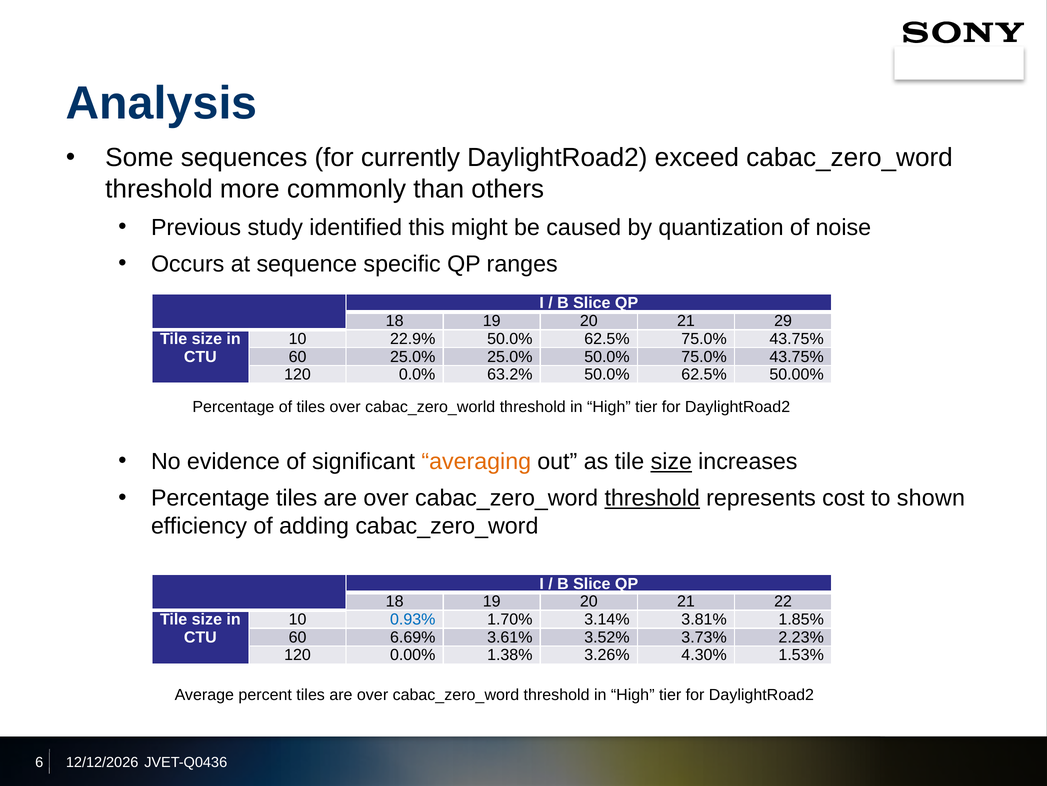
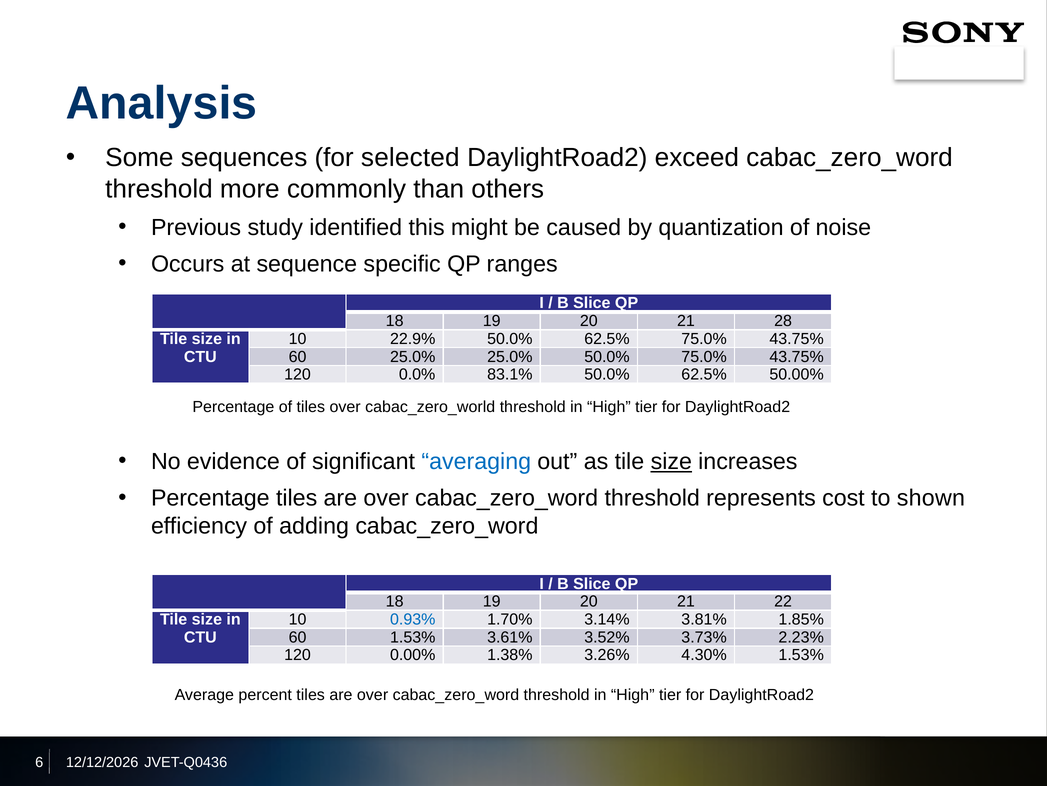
currently: currently -> selected
29: 29 -> 28
63.2%: 63.2% -> 83.1%
averaging colour: orange -> blue
threshold at (652, 498) underline: present -> none
60 6.69%: 6.69% -> 1.53%
